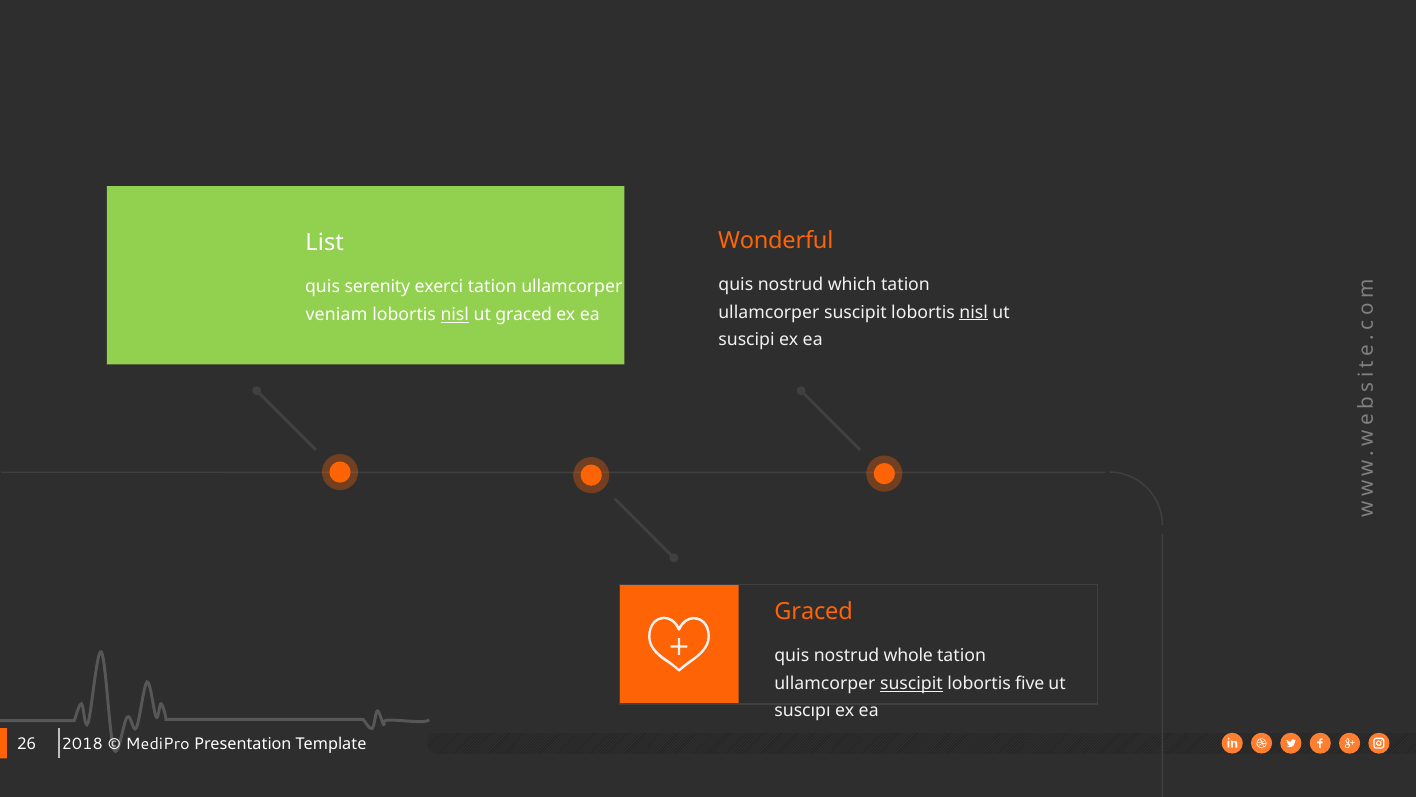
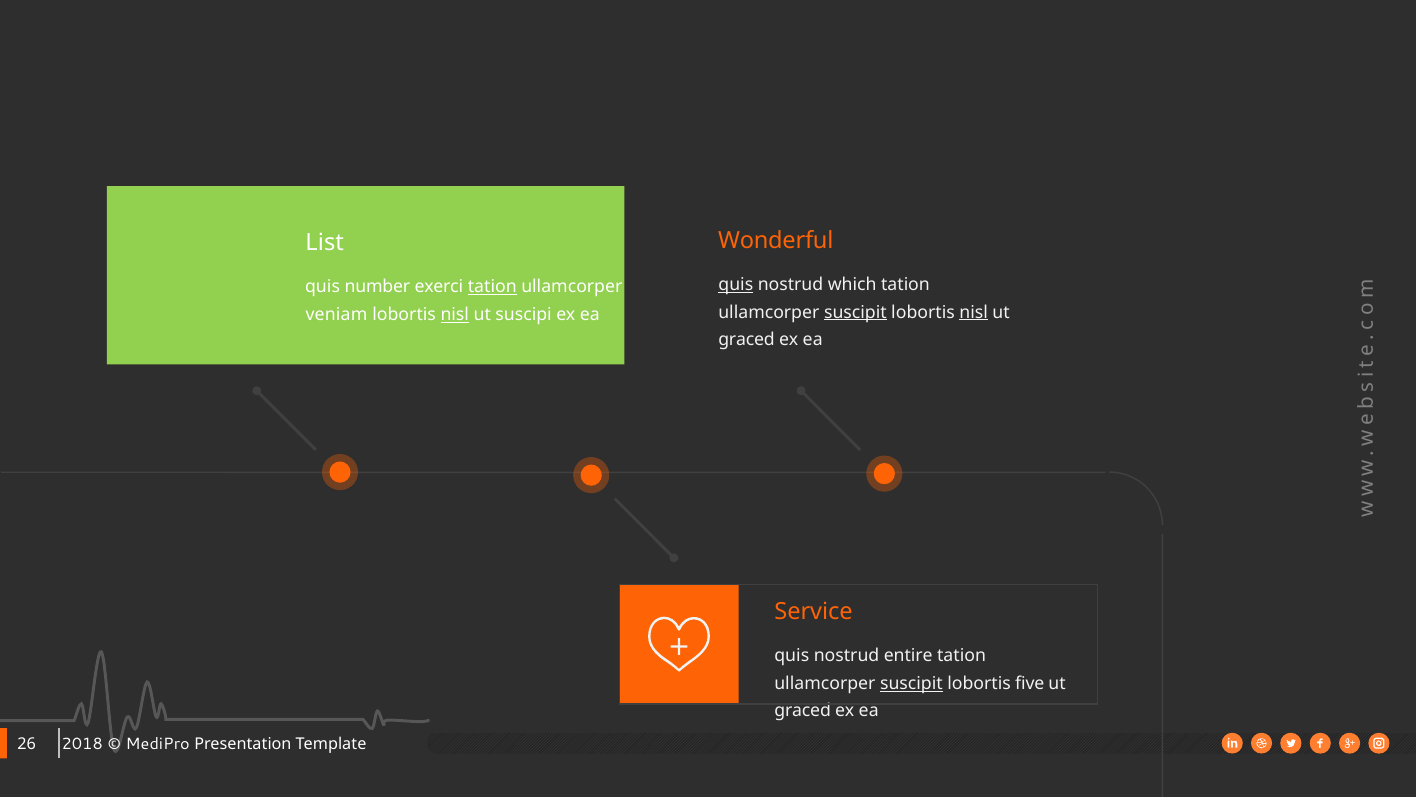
quis at (736, 284) underline: none -> present
serenity: serenity -> number
tation at (492, 287) underline: none -> present
suscipit at (855, 312) underline: none -> present
ut graced: graced -> suscipi
suscipi at (747, 340): suscipi -> graced
Graced at (814, 611): Graced -> Service
whole: whole -> entire
suscipi at (803, 711): suscipi -> graced
